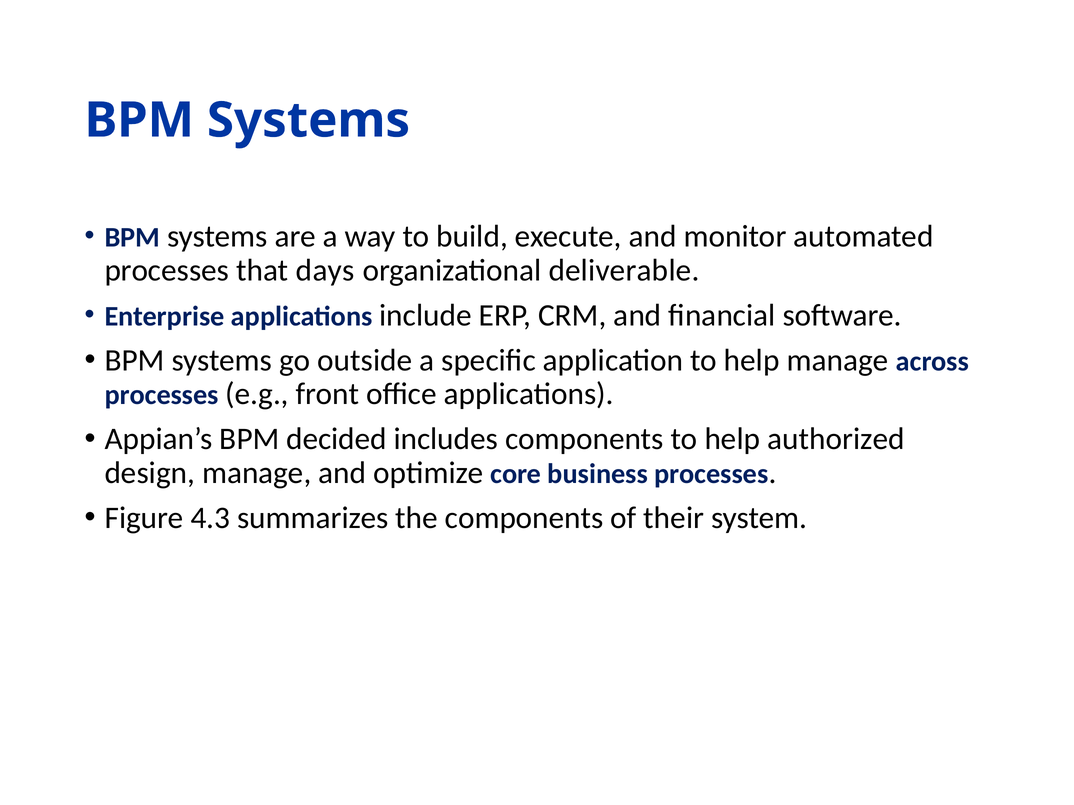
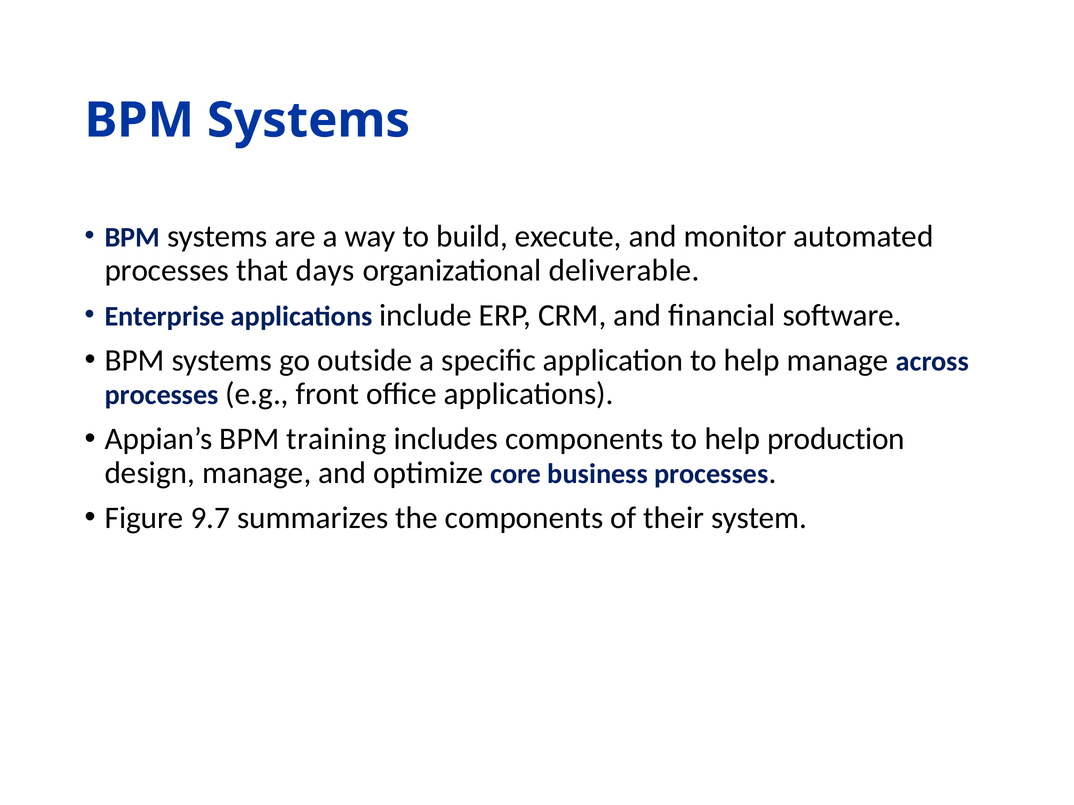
decided: decided -> training
authorized: authorized -> production
4.3: 4.3 -> 9.7
